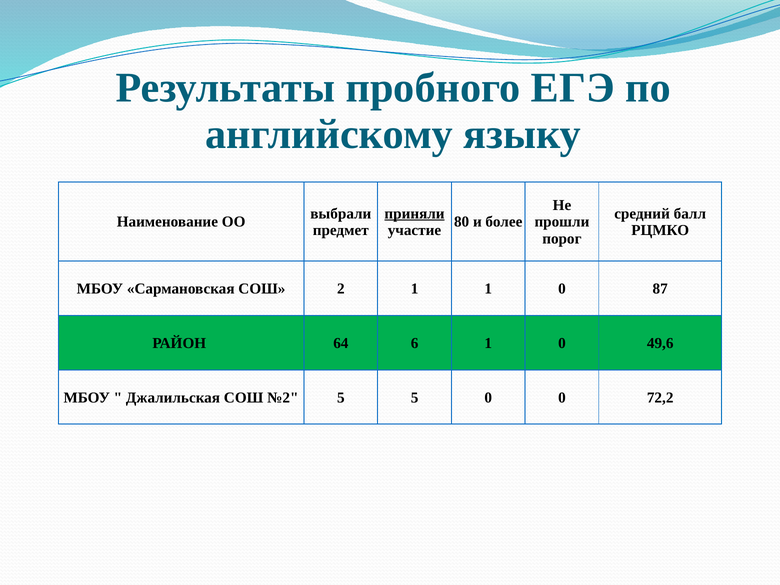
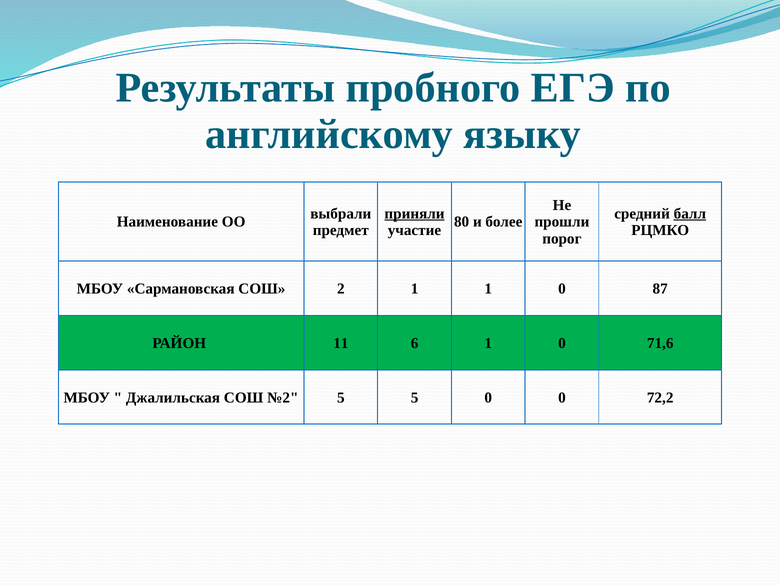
балл underline: none -> present
64: 64 -> 11
49,6: 49,6 -> 71,6
